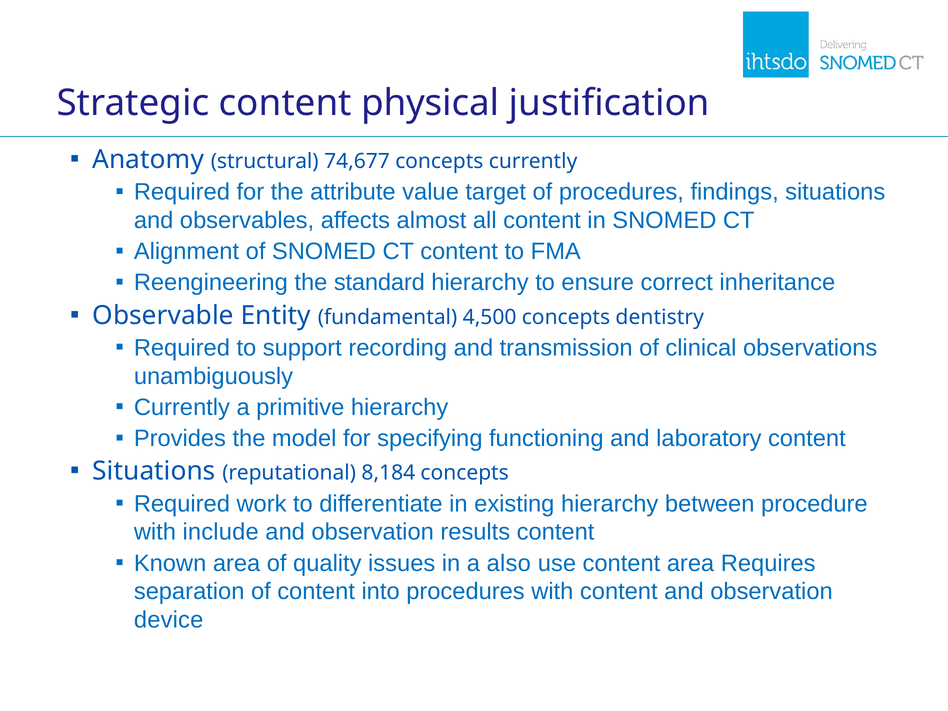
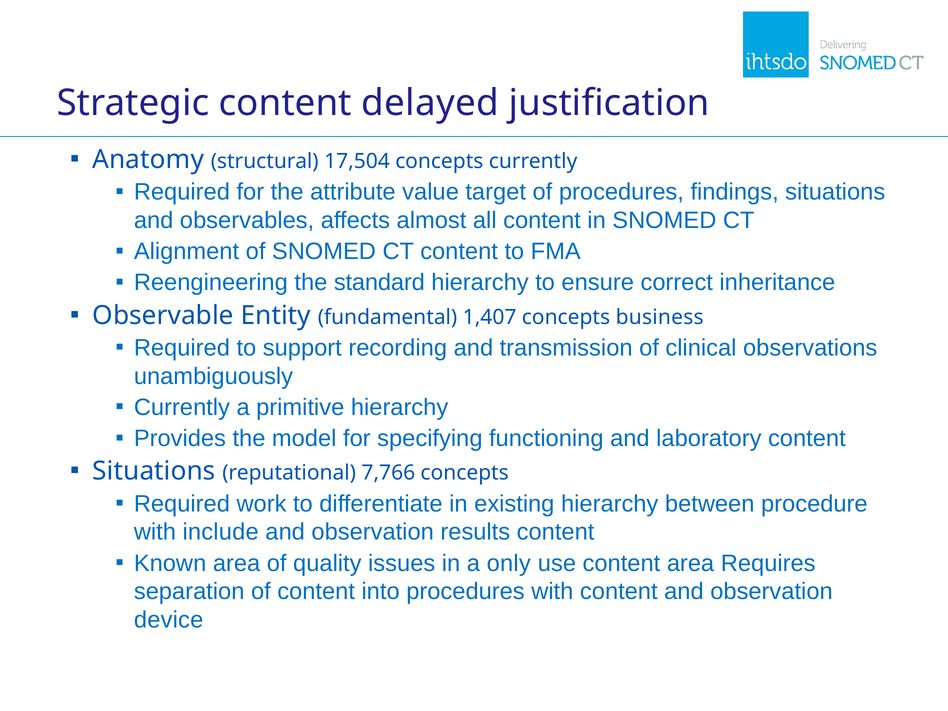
physical: physical -> delayed
74,677: 74,677 -> 17,504
4,500: 4,500 -> 1,407
dentistry: dentistry -> business
8,184: 8,184 -> 7,766
also: also -> only
